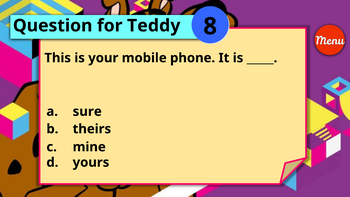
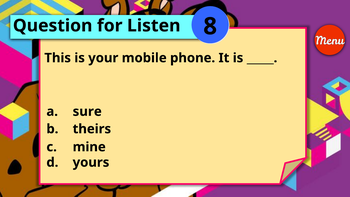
Teddy: Teddy -> Listen
